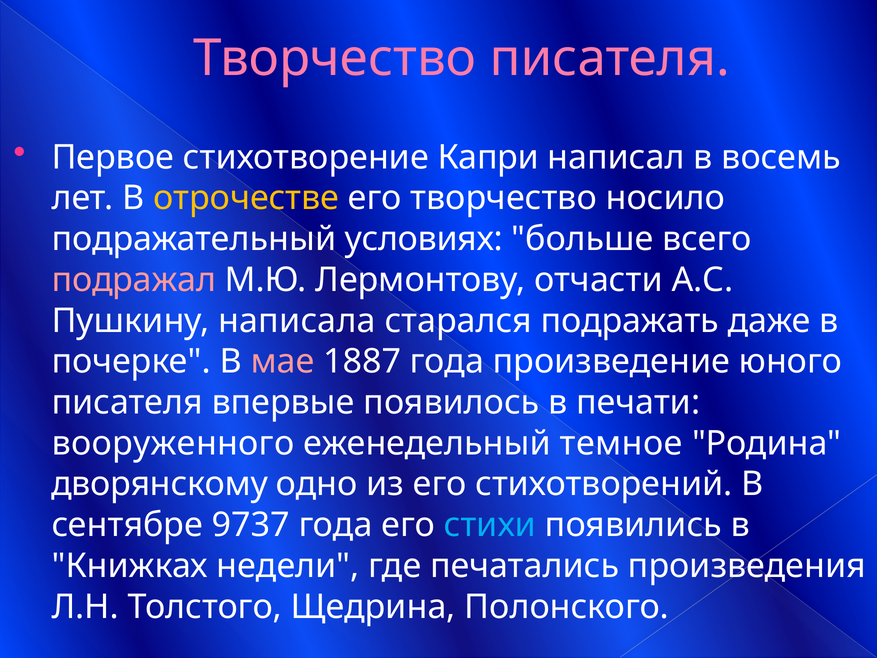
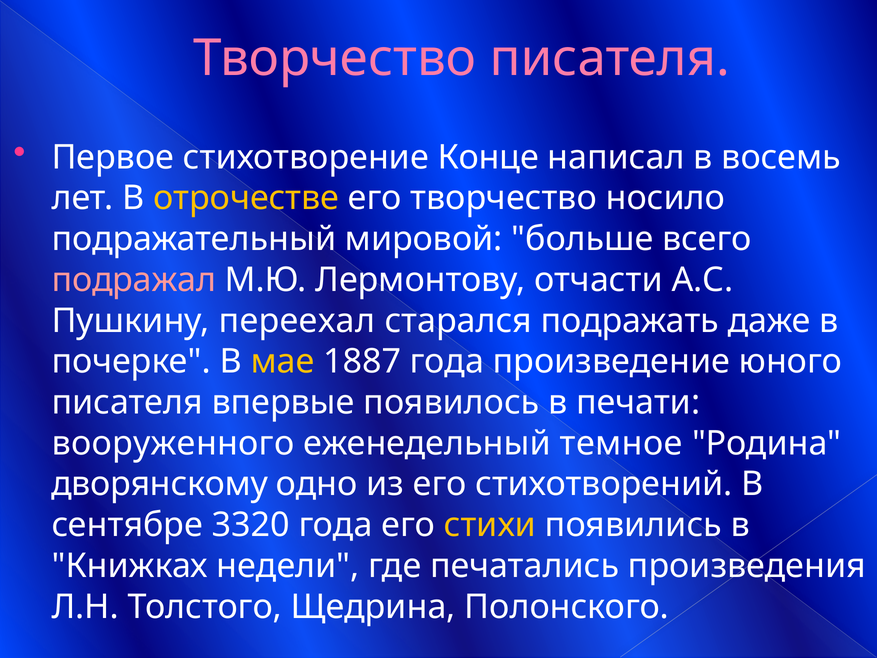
Капри: Капри -> Конце
условиях: условиях -> мировой
написала: написала -> переехал
мае colour: pink -> yellow
9737: 9737 -> 3320
стихи colour: light blue -> yellow
